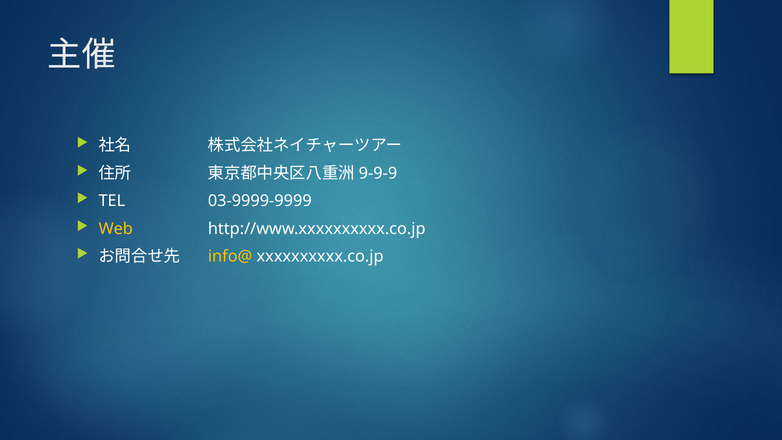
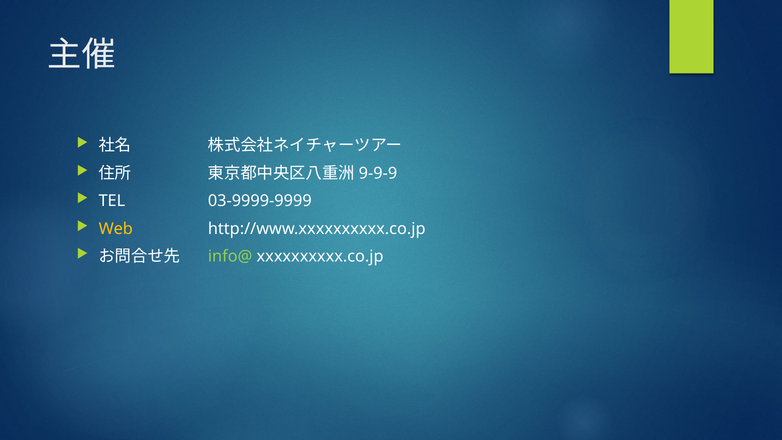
info@ colour: yellow -> light green
